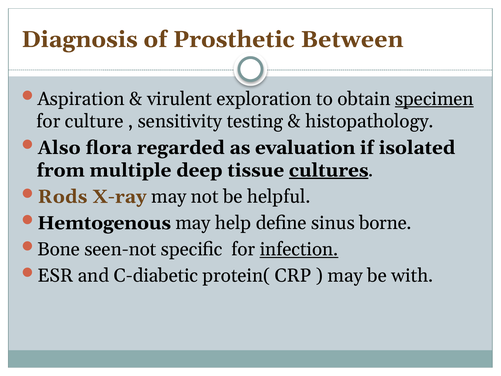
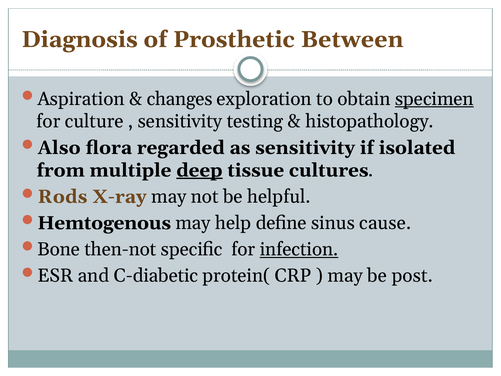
virulent: virulent -> changes
as evaluation: evaluation -> sensitivity
deep underline: none -> present
cultures underline: present -> none
borne: borne -> cause
seen-not: seen-not -> then-not
with: with -> post
